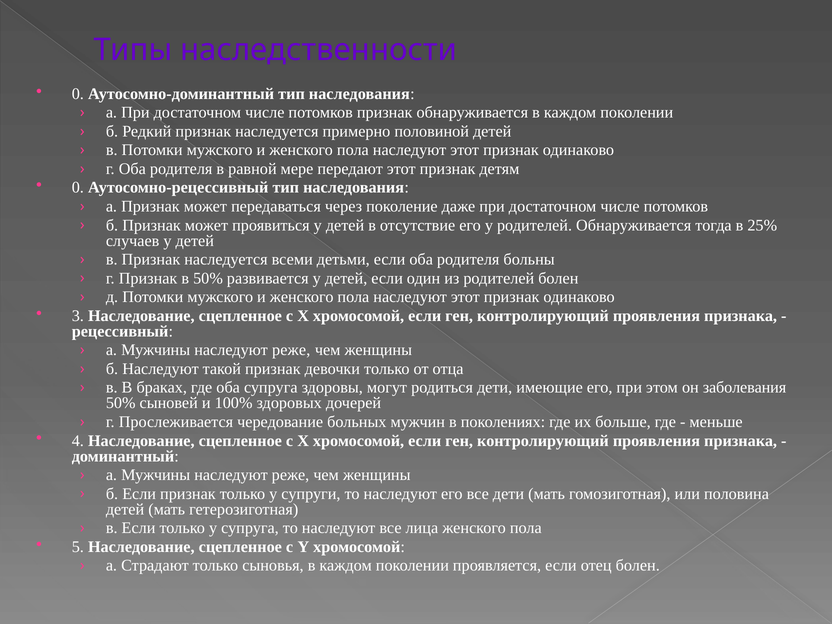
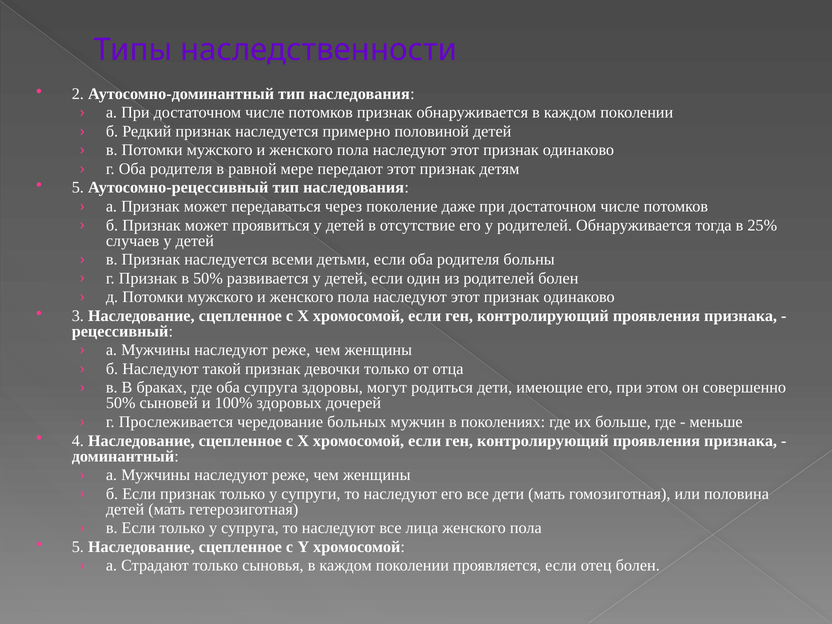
0 at (78, 94): 0 -> 2
0 at (78, 188): 0 -> 5
заболевания: заболевания -> совершенно
